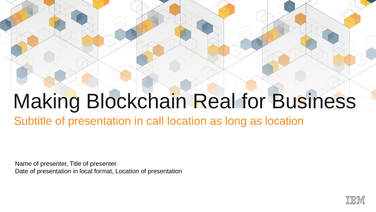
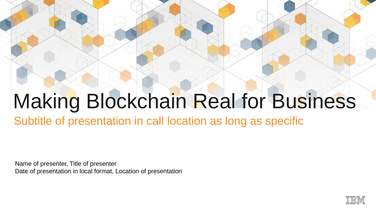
as location: location -> specific
